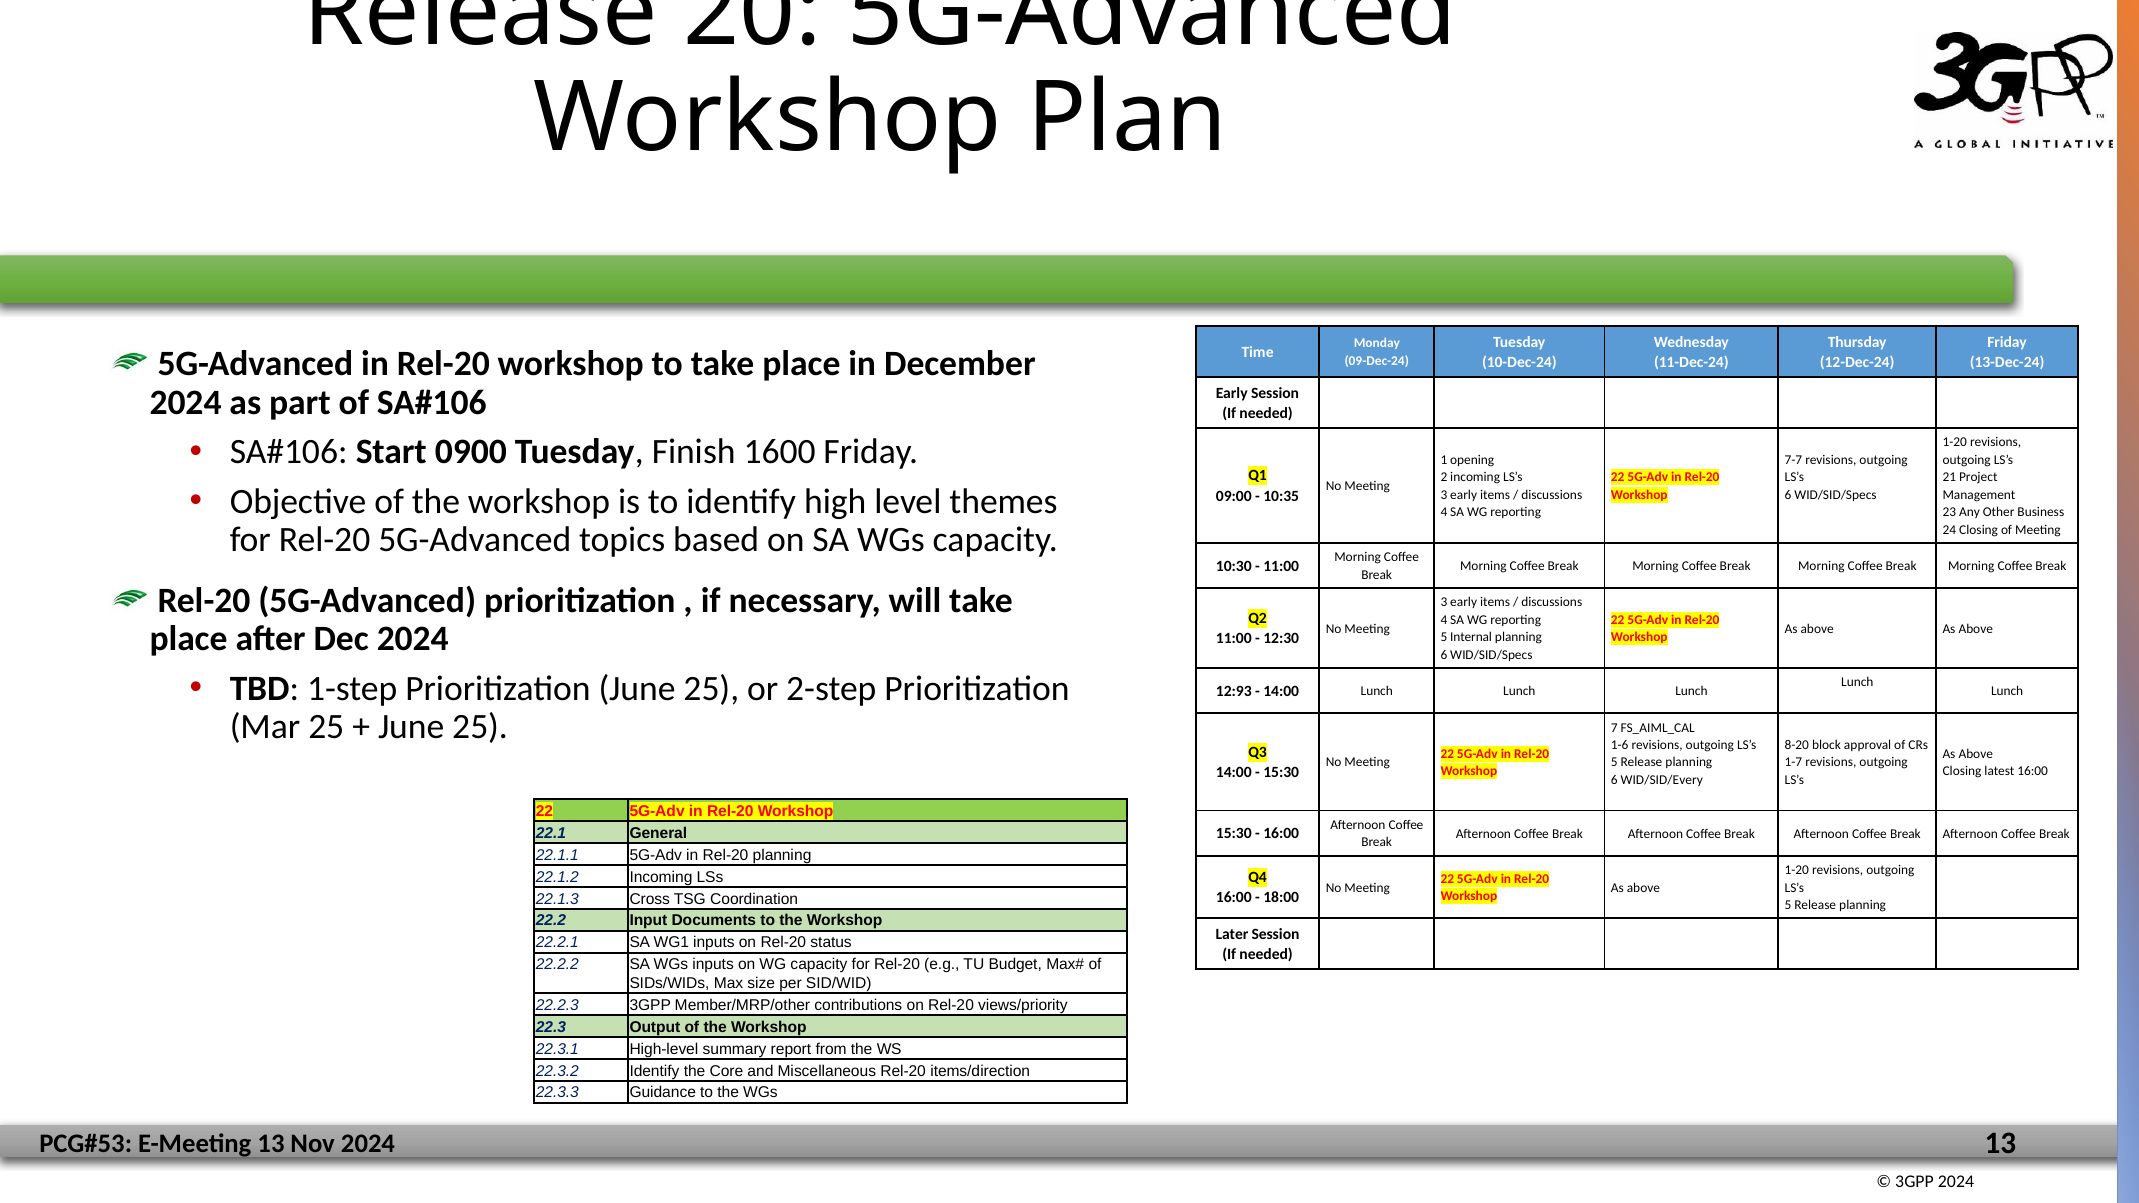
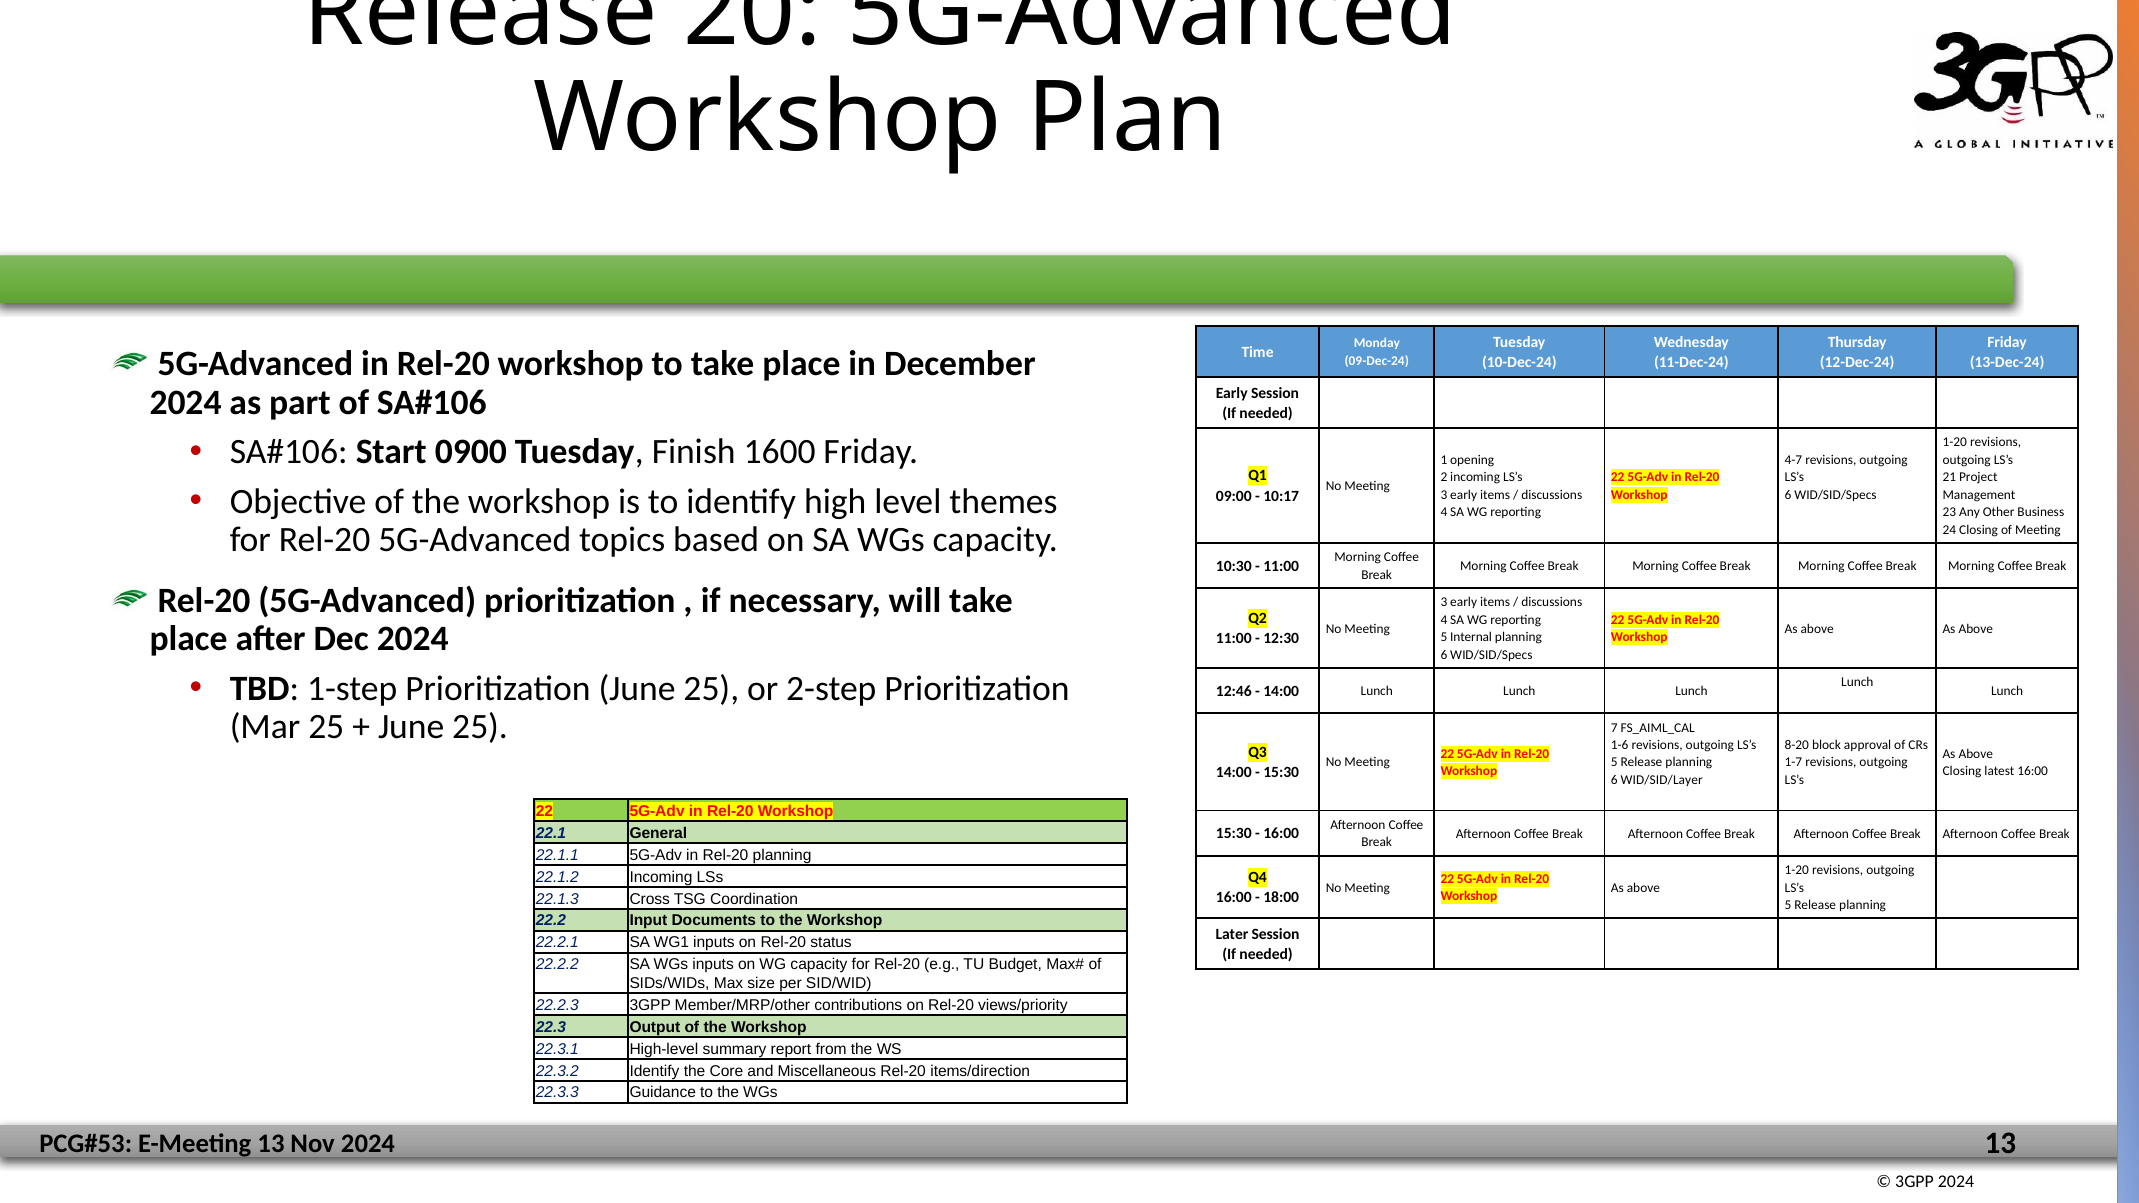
7-7: 7-7 -> 4-7
10:35: 10:35 -> 10:17
12:93: 12:93 -> 12:46
WID/SID/Every: WID/SID/Every -> WID/SID/Layer
